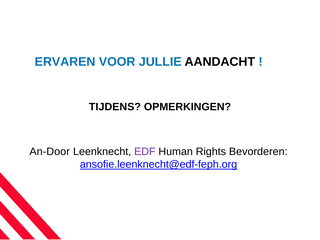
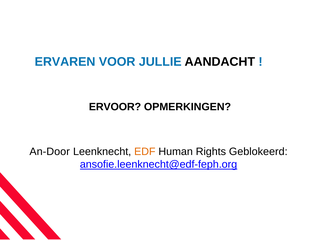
TIJDENS: TIJDENS -> ERVOOR
EDF colour: purple -> orange
Bevorderen: Bevorderen -> Geblokeerd
